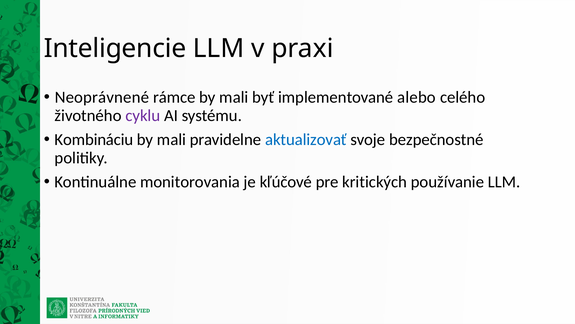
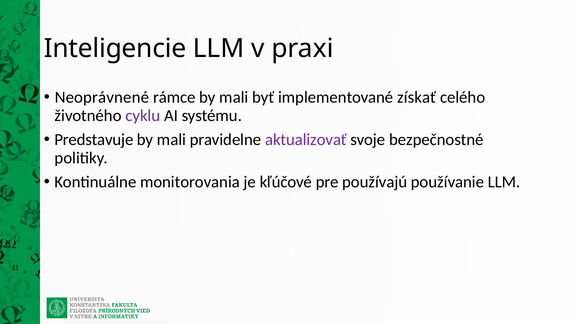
alebo: alebo -> získať
Kombináciu: Kombináciu -> Predstavuje
aktualizovať colour: blue -> purple
kritických: kritických -> používajú
